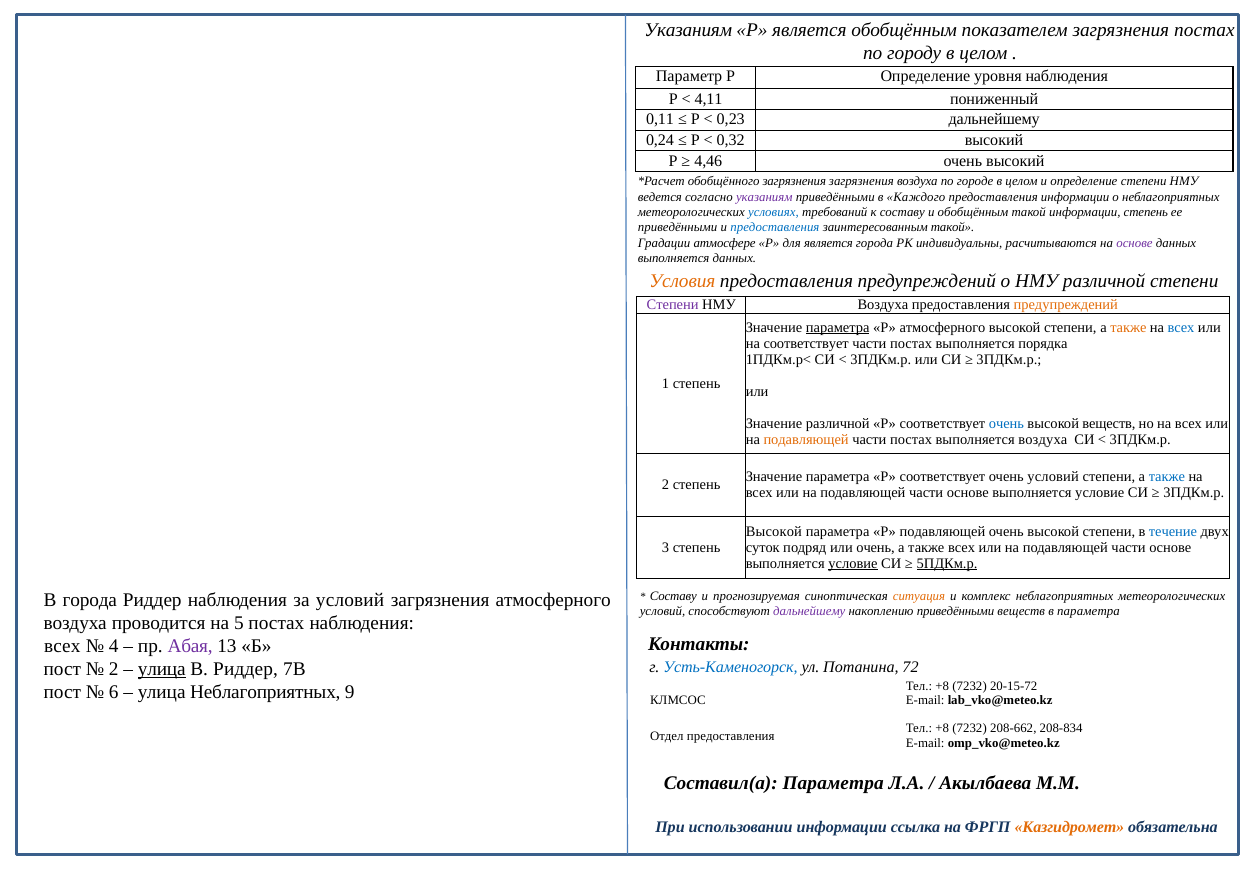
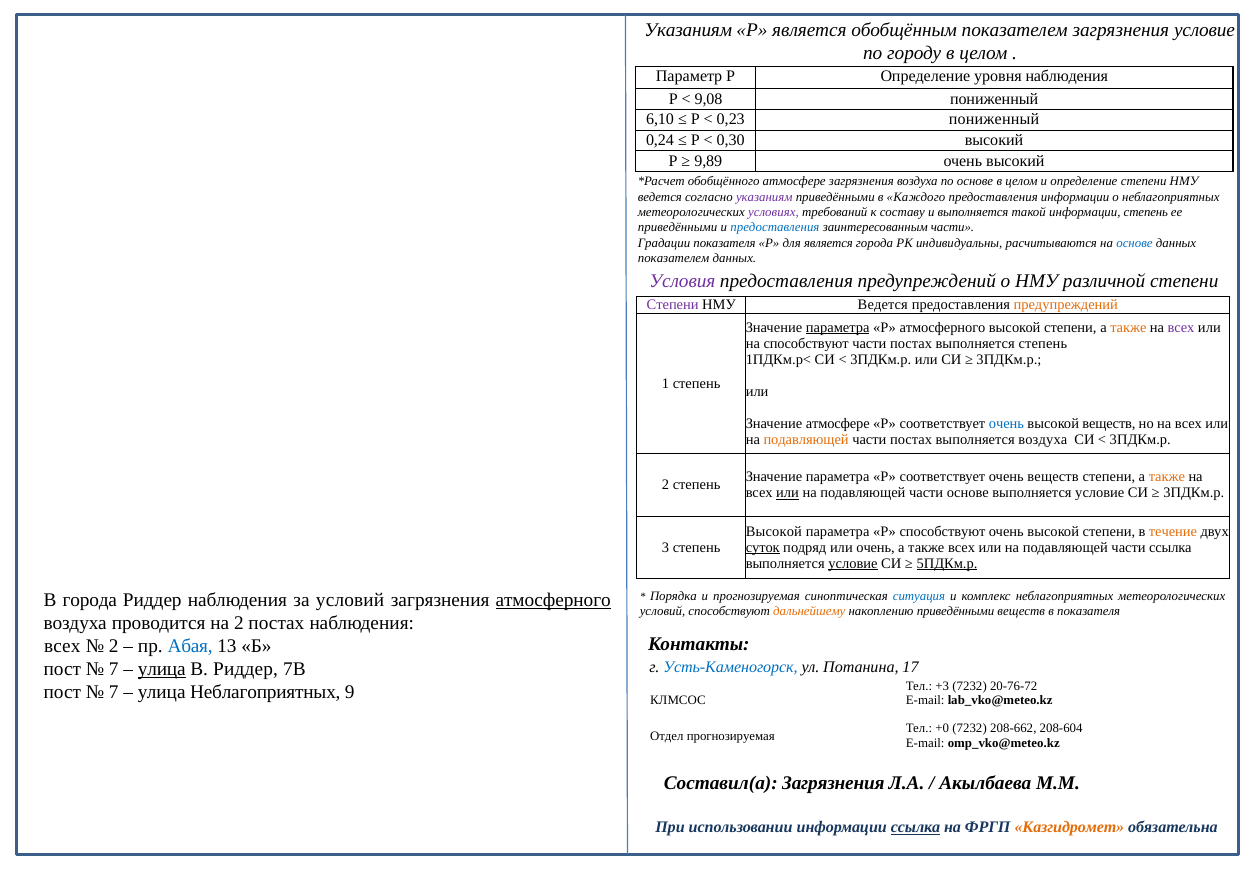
загрязнения постах: постах -> условие
4,11: 4,11 -> 9,08
0,11: 0,11 -> 6,10
0,23 дальнейшему: дальнейшему -> пониженный
0,32: 0,32 -> 0,30
4,46: 4,46 -> 9,89
обобщённого загрязнения: загрязнения -> атмосфере
по городе: городе -> основе
условиях colour: blue -> purple
и обобщённым: обобщённым -> выполняется
заинтересованным такой: такой -> части
Градации атмосфере: атмосфере -> показателя
основе at (1134, 243) colour: purple -> blue
выполняется at (674, 258): выполняется -> показателем
Условия colour: orange -> purple
Воздуха at (883, 305): Воздуха -> Ведется
всех at (1181, 327) colour: blue -> purple
на соответствует: соответствует -> способствуют
выполняется порядка: порядка -> степень
Значение различной: различной -> атмосфере
очень условий: условий -> веществ
также at (1167, 477) colour: blue -> orange
или at (788, 493) underline: none -> present
Р подавляющей: подавляющей -> способствуют
течение colour: blue -> orange
суток underline: none -> present
основе at (1170, 547): основе -> ссылка
атмосферного at (553, 600) underline: none -> present
Составу at (673, 596): Составу -> Порядка
ситуация colour: orange -> blue
дальнейшему at (809, 611) colour: purple -> orange
в параметра: параметра -> показателя
на 5: 5 -> 2
4 at (114, 646): 4 -> 2
Абая colour: purple -> blue
72: 72 -> 17
2 at (114, 669): 2 -> 7
+8 at (942, 686): +8 -> +3
20-15-72: 20-15-72 -> 20-76-72
6 at (114, 692): 6 -> 7
+8 at (942, 729): +8 -> +0
208-834: 208-834 -> 208-604
Отдел предоставления: предоставления -> прогнозируемая
Составил(а Параметра: Параметра -> Загрязнения
ссылка at (916, 827) underline: none -> present
